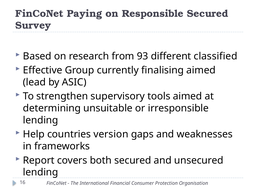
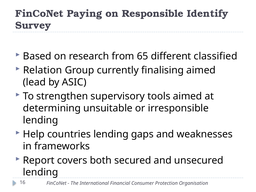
Responsible Secured: Secured -> Identify
93: 93 -> 65
Effective: Effective -> Relation
countries version: version -> lending
